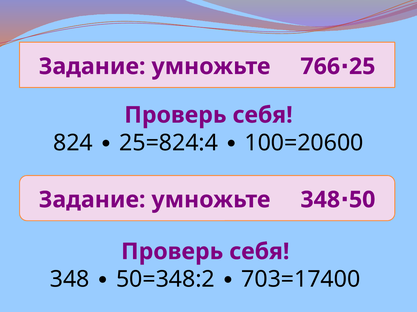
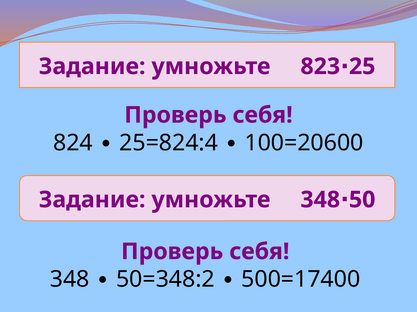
766: 766 -> 823
703=17400: 703=17400 -> 500=17400
